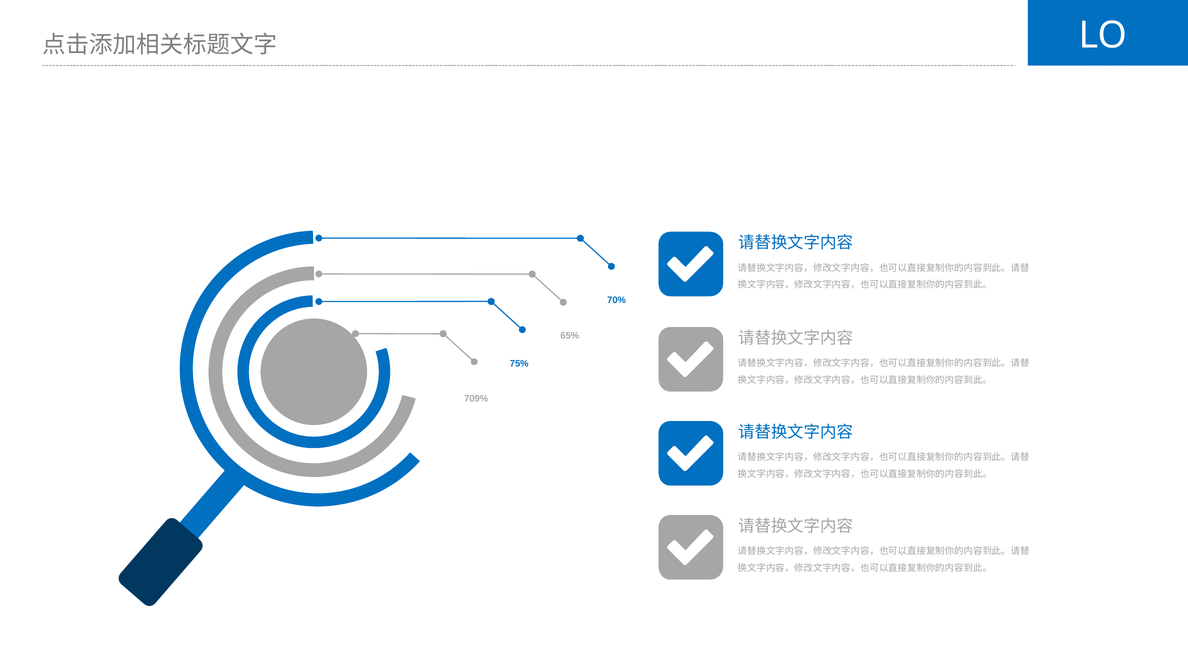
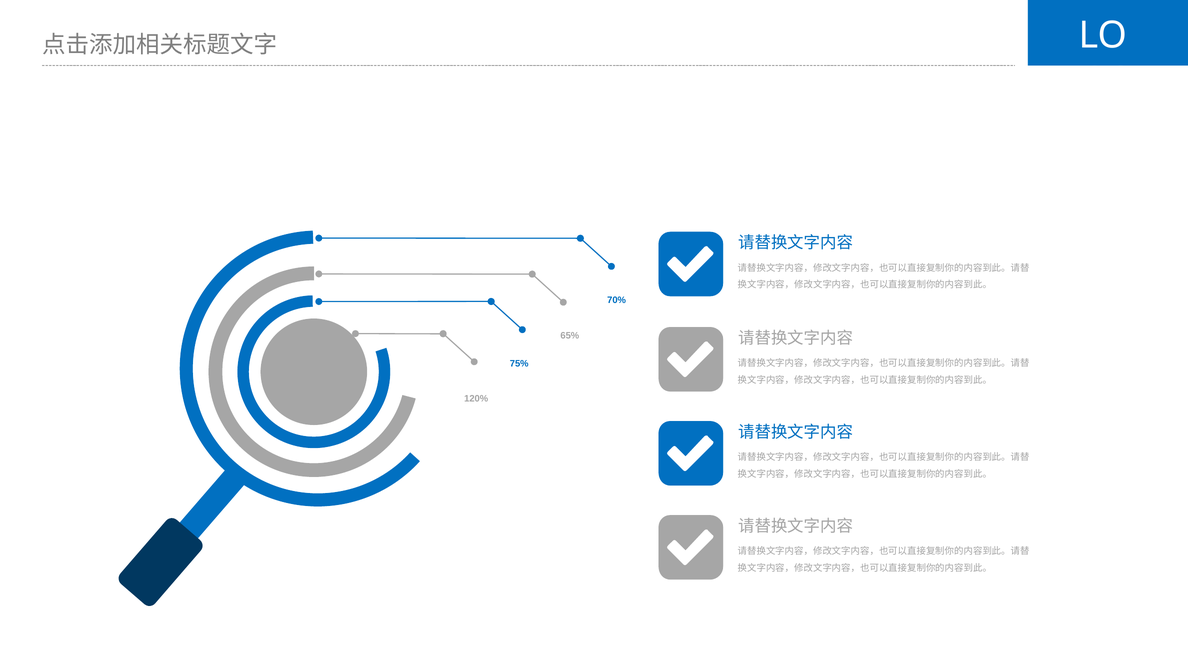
709%: 709% -> 120%
